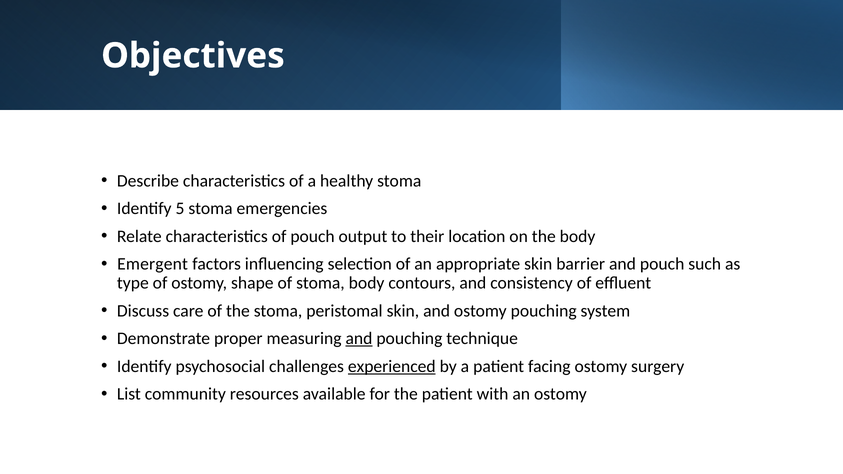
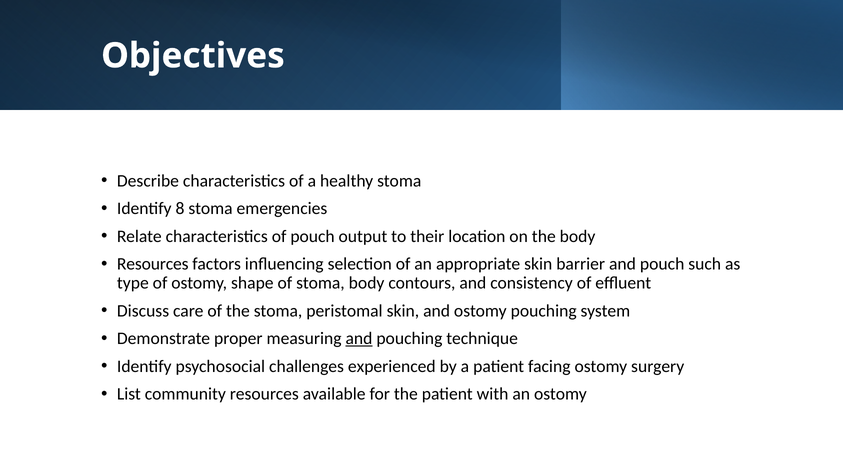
5: 5 -> 8
Emergent at (153, 264): Emergent -> Resources
experienced underline: present -> none
